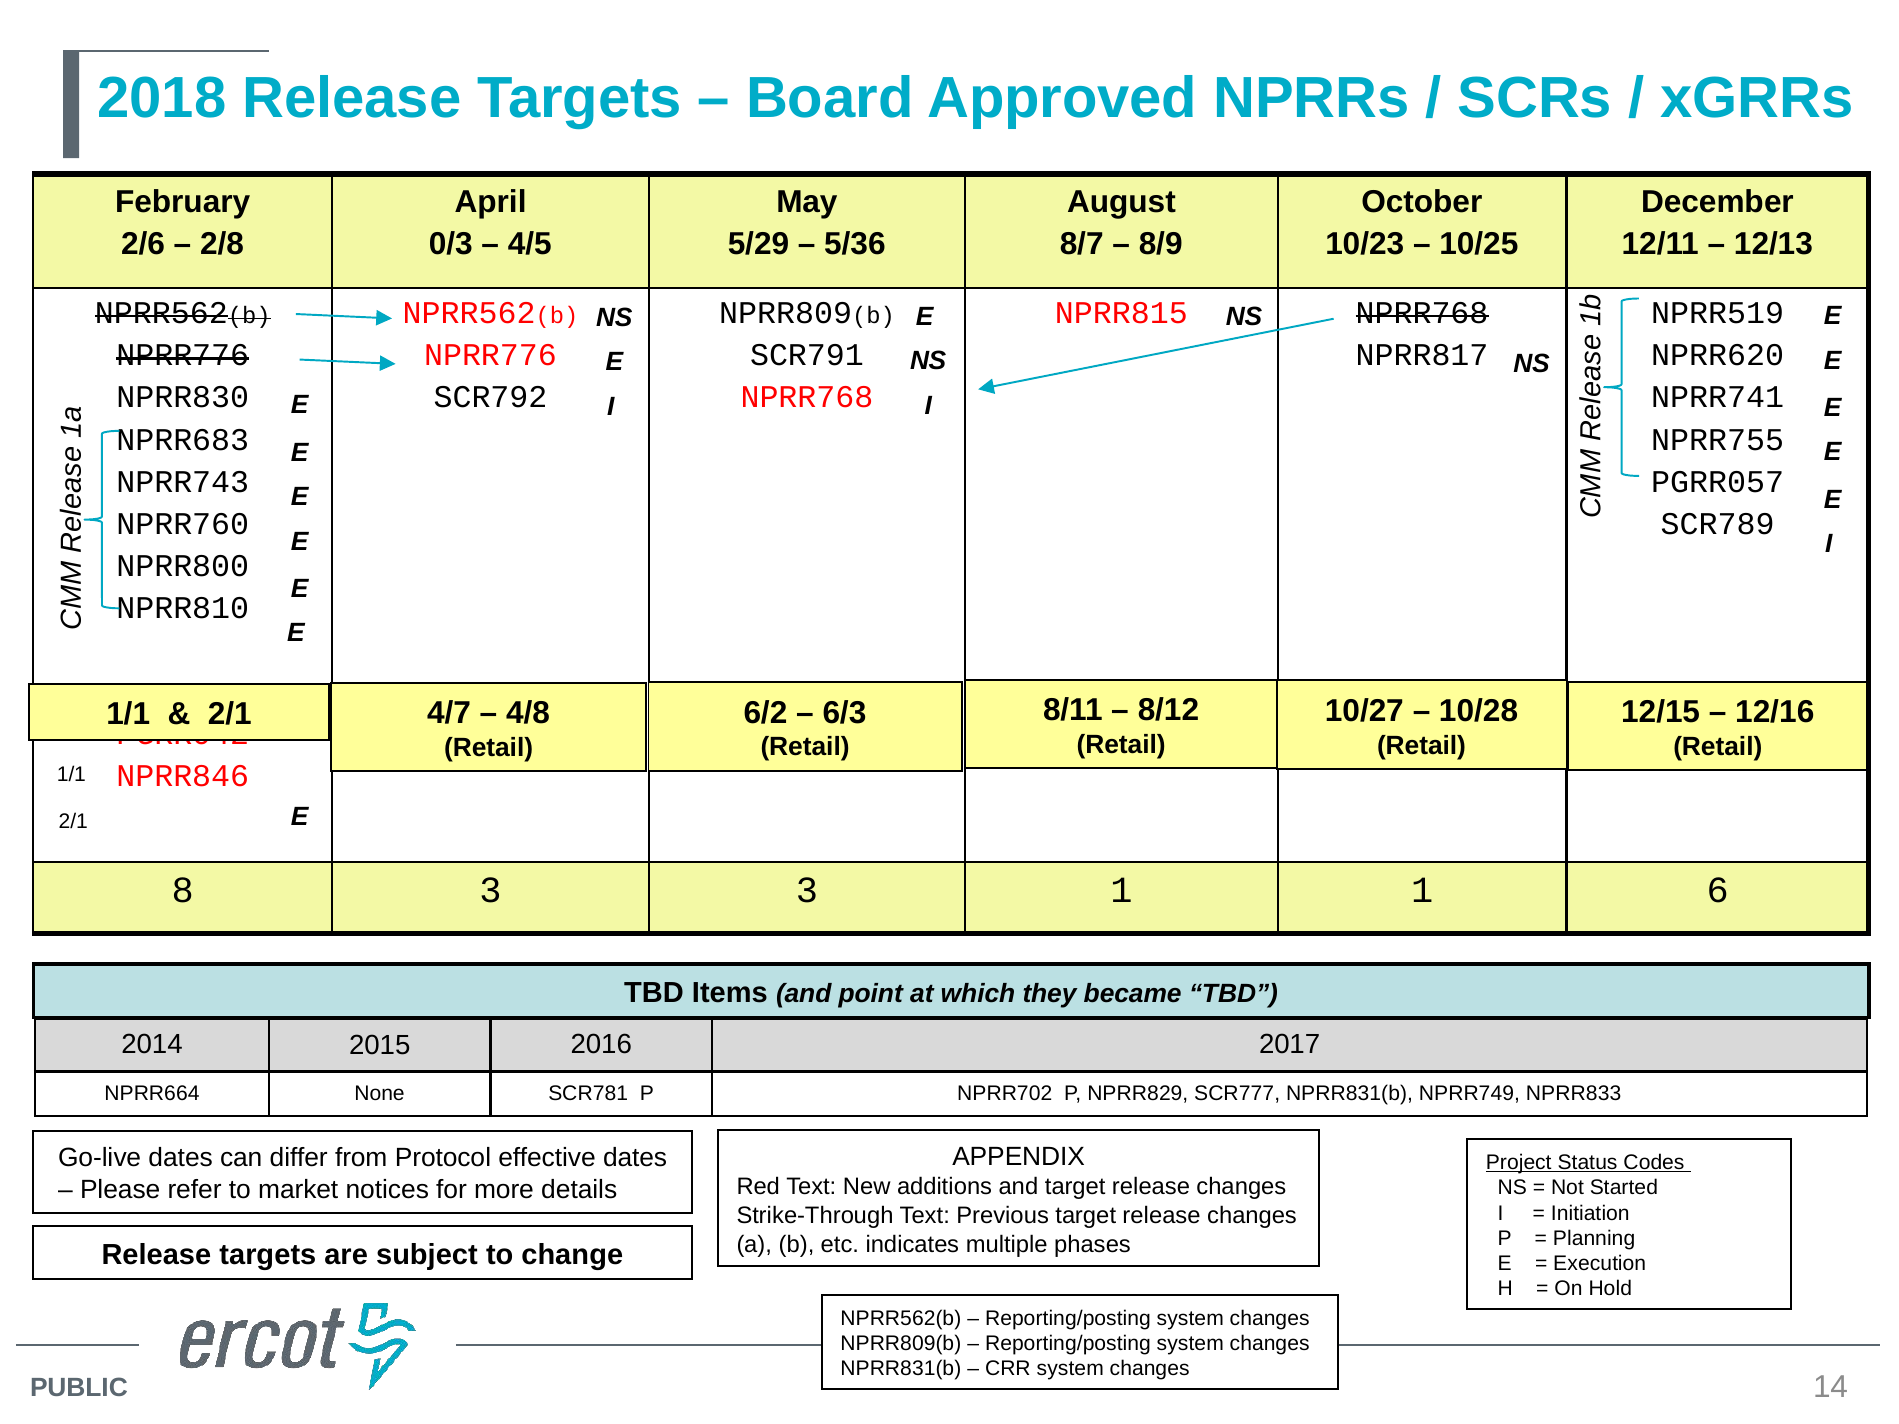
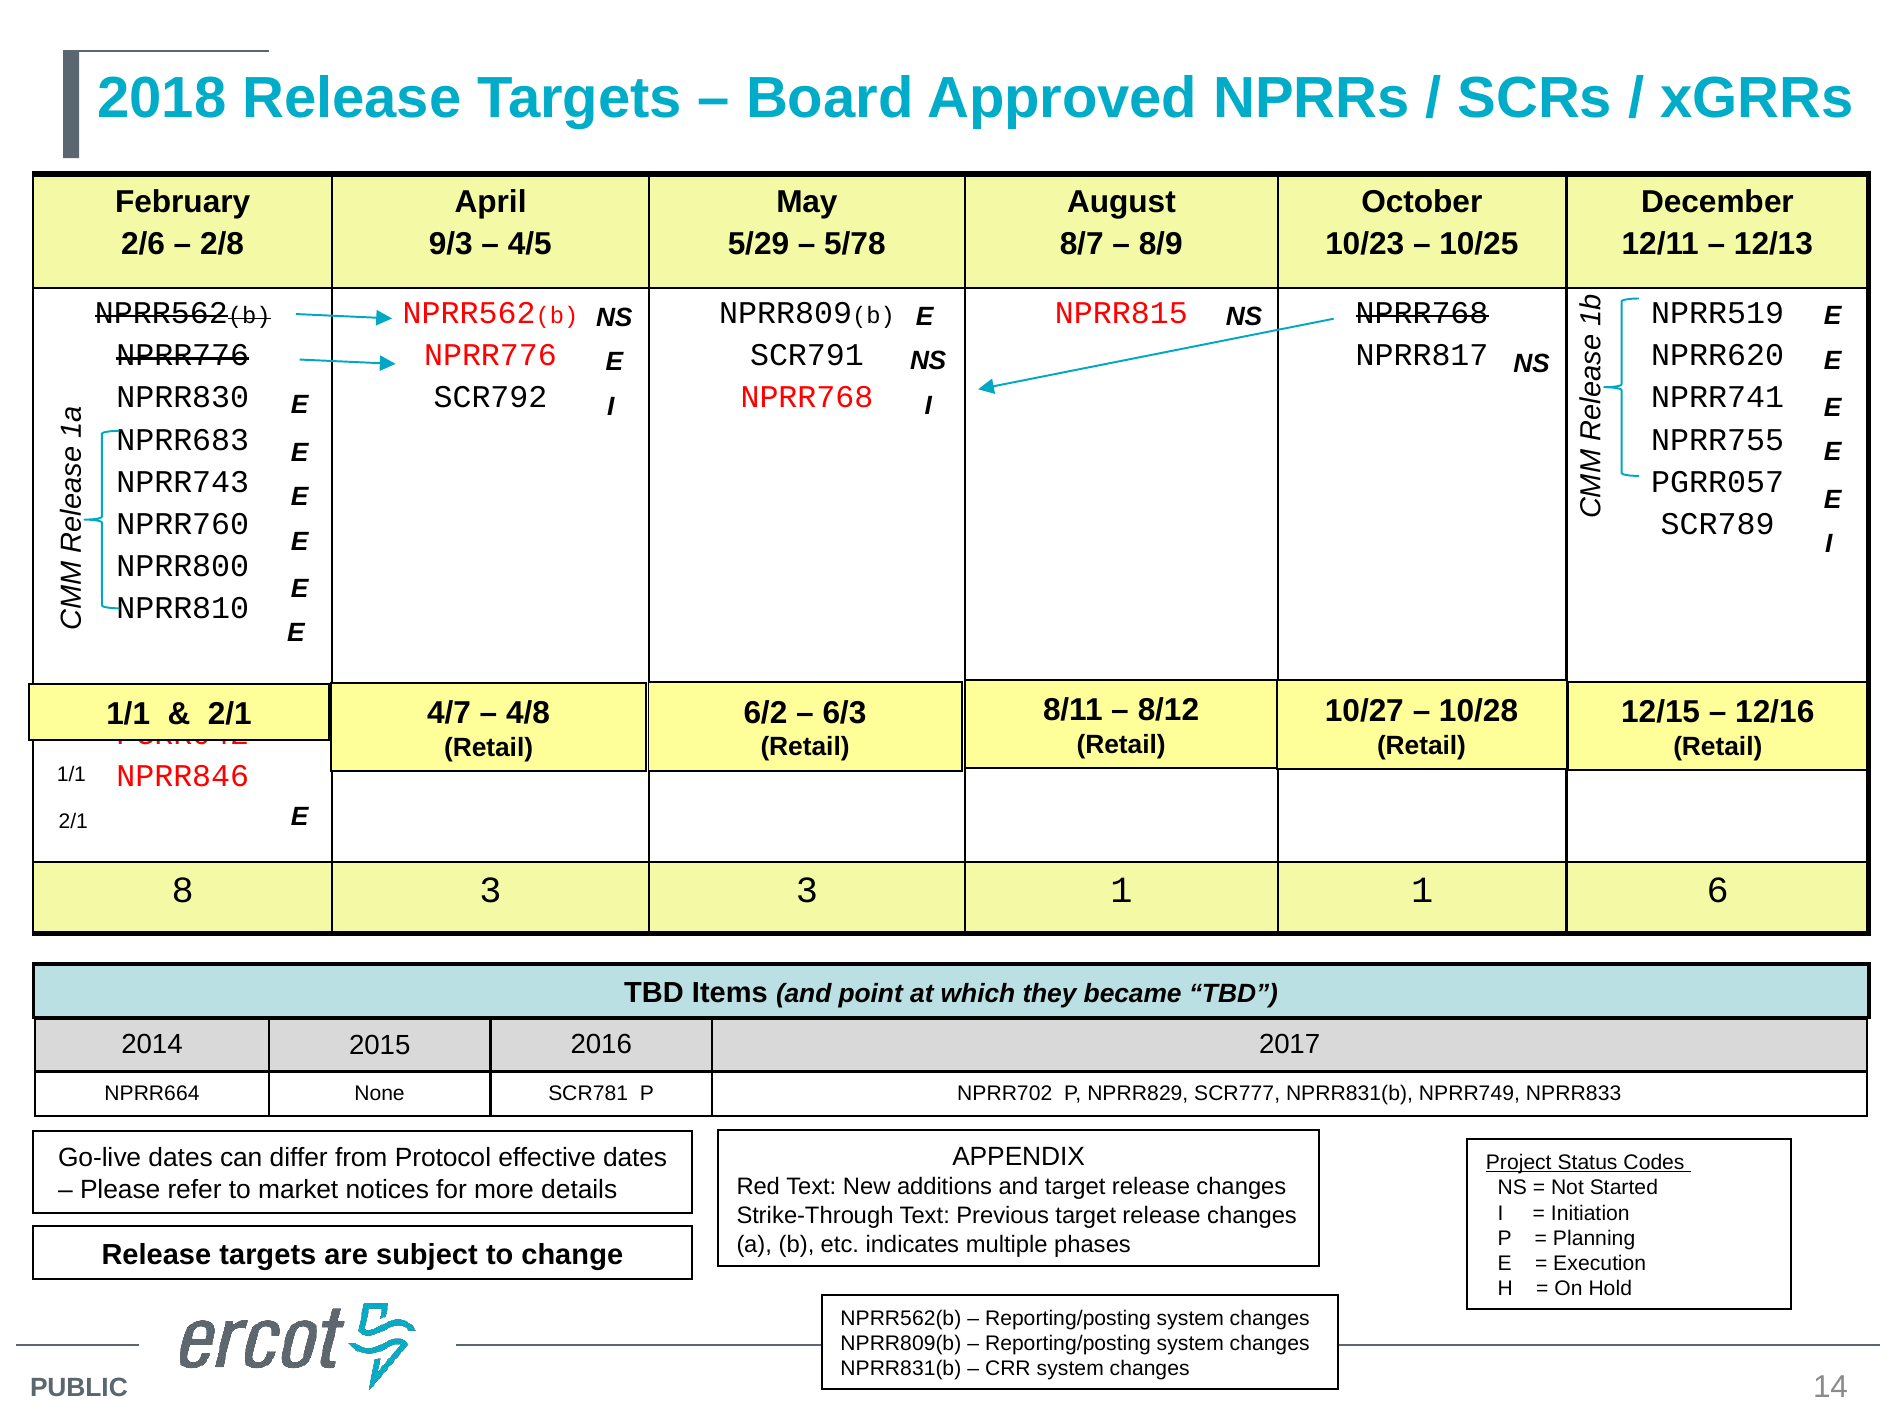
0/3: 0/3 -> 9/3
5/36: 5/36 -> 5/78
